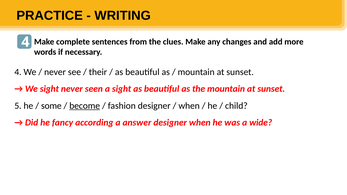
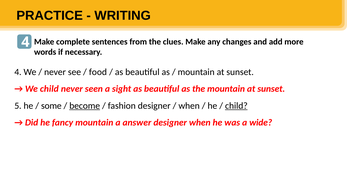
their: their -> food
We sight: sight -> child
child at (236, 106) underline: none -> present
fancy according: according -> mountain
